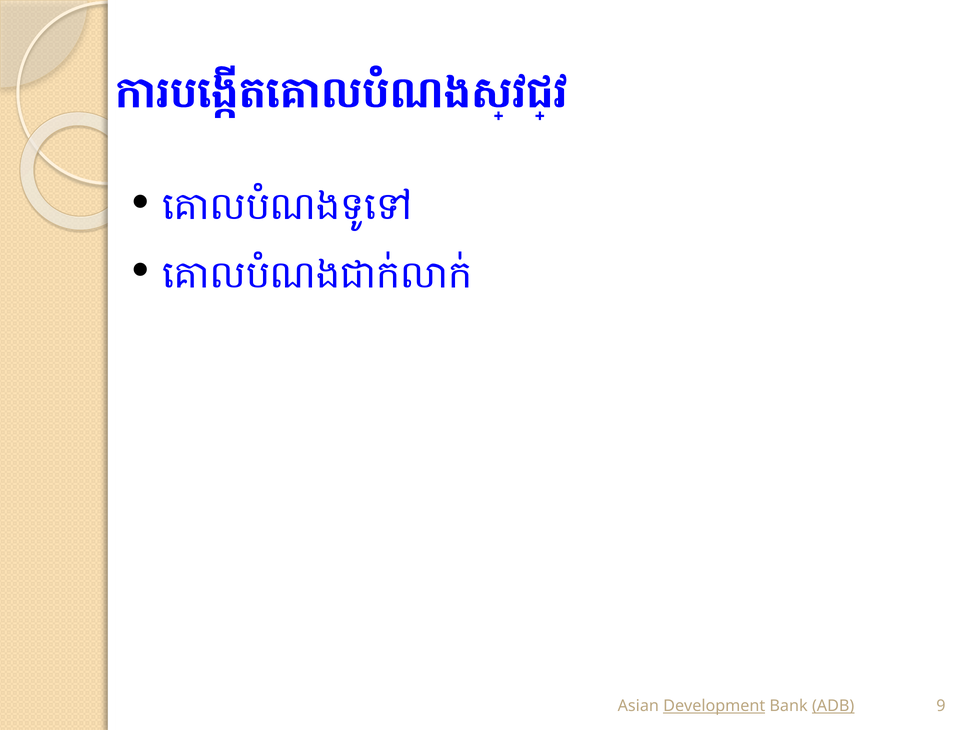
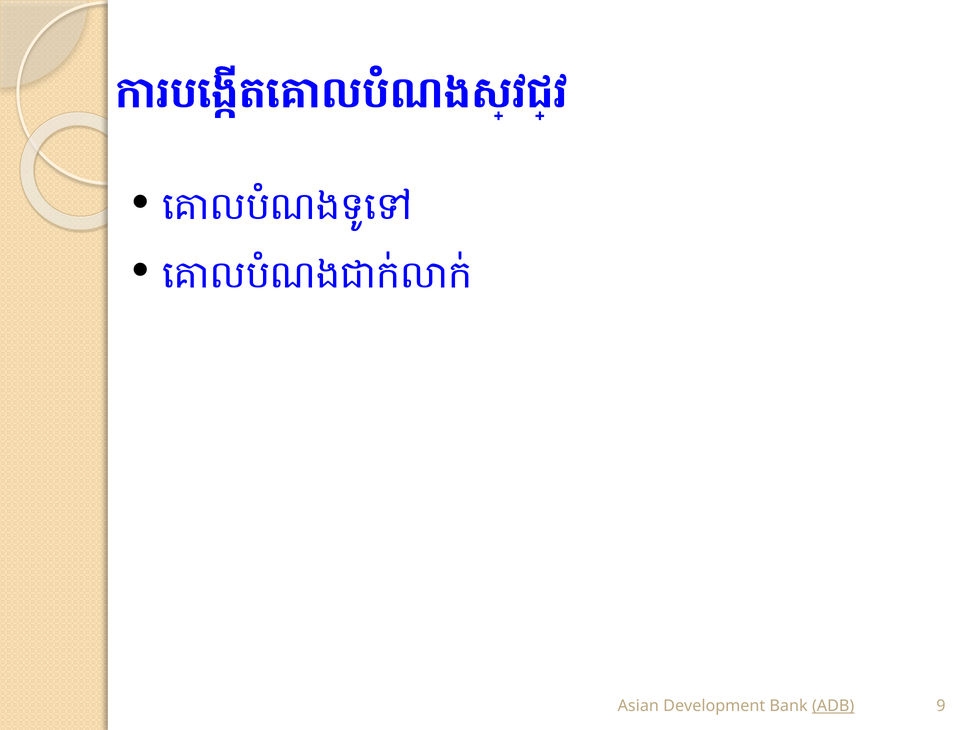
Development underline: present -> none
